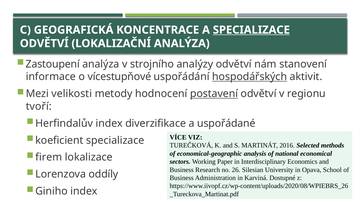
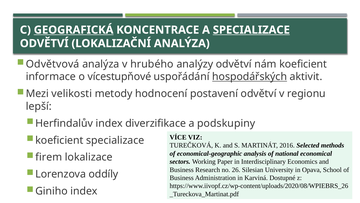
GEOGRAFICKÁ underline: none -> present
Zastoupení: Zastoupení -> Odvětvová
strojního: strojního -> hrubého
nám stanovení: stanovení -> koeficient
postavení underline: present -> none
tvoří: tvoří -> lepší
uspořádané: uspořádané -> podskupiny
